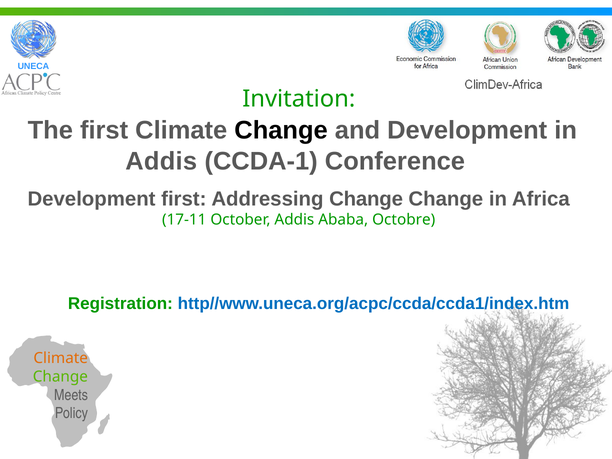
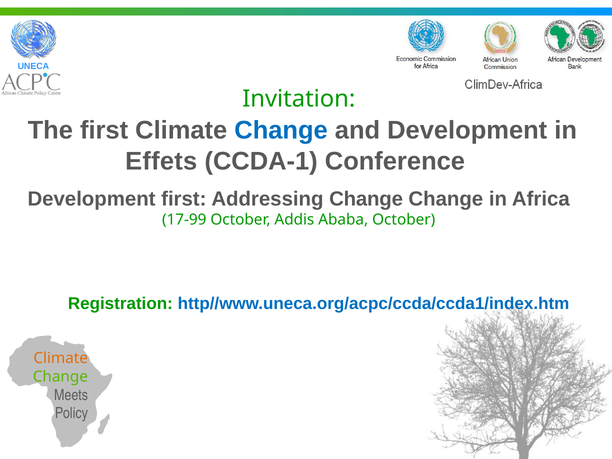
Change at (281, 131) colour: black -> blue
Addis at (161, 161): Addis -> Effets
17-11: 17-11 -> 17-99
Ababa Octobre: Octobre -> October
